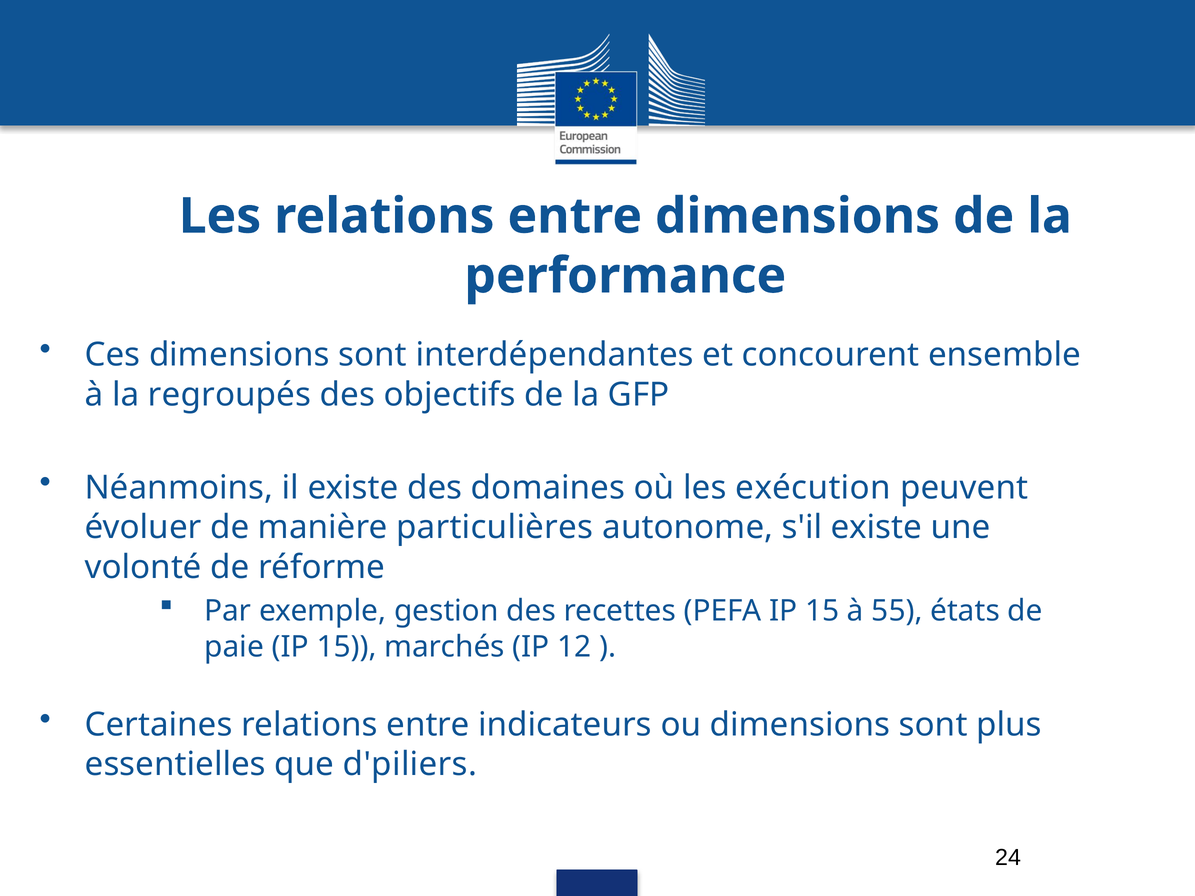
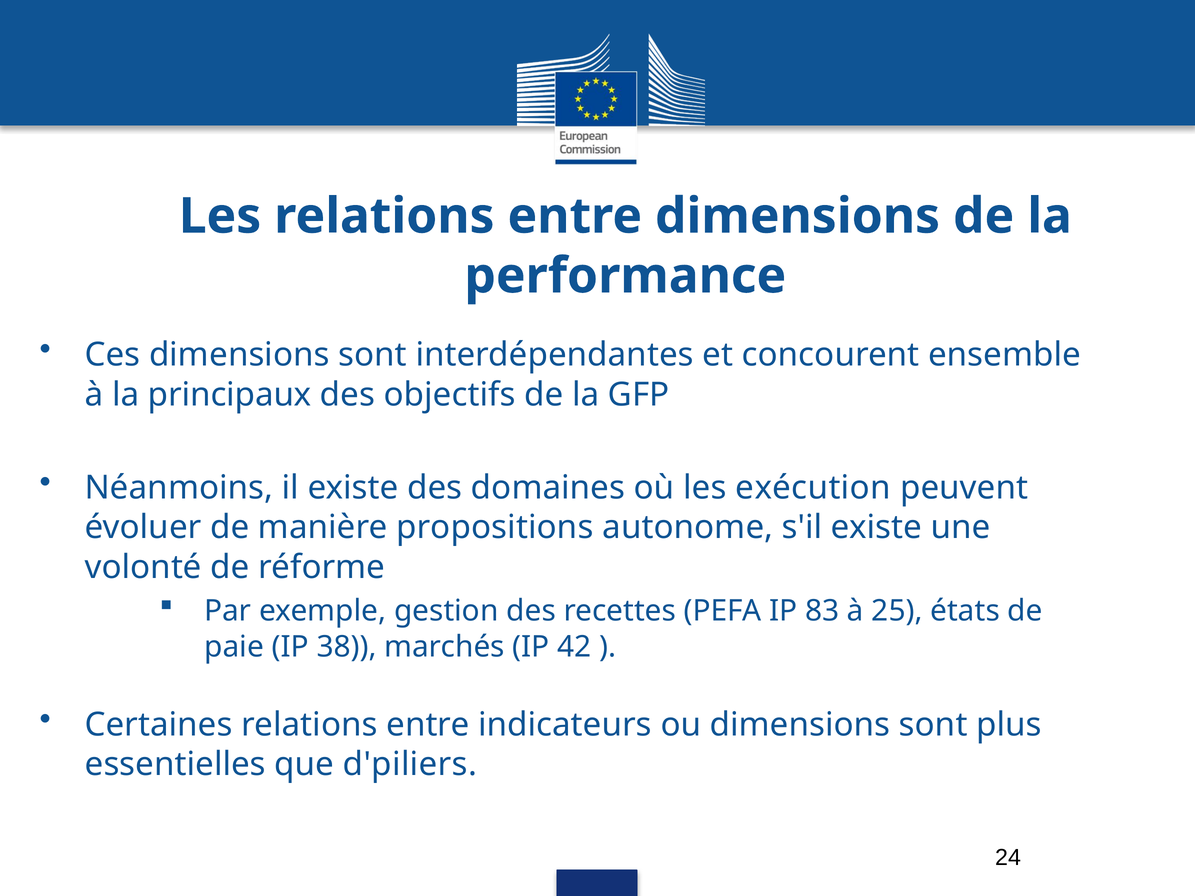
regroupés: regroupés -> principaux
particulières: particulières -> propositions
PEFA IP 15: 15 -> 83
55: 55 -> 25
paie IP 15: 15 -> 38
12: 12 -> 42
